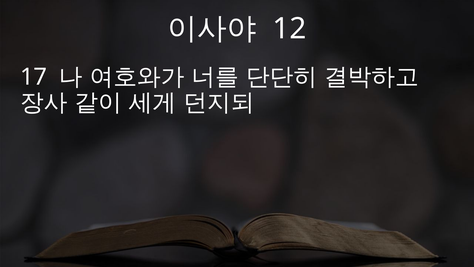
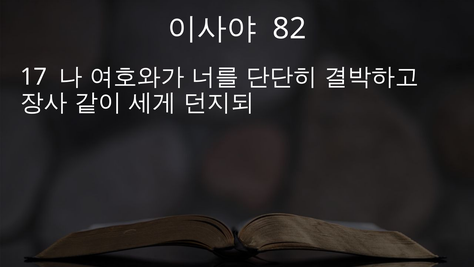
12: 12 -> 82
